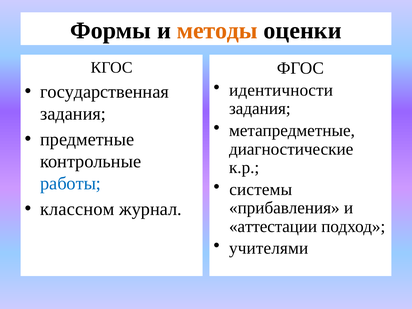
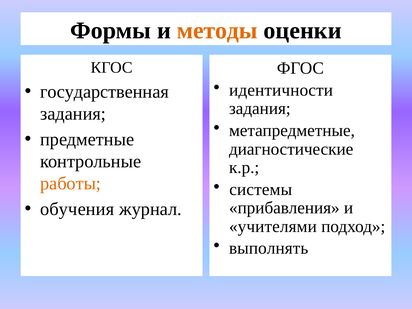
работы colour: blue -> orange
классном: классном -> обучения
аттестации: аттестации -> учителями
учителями: учителями -> выполнять
